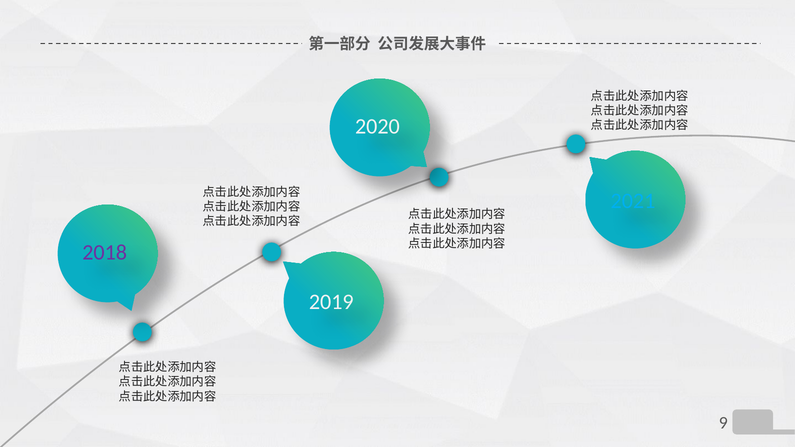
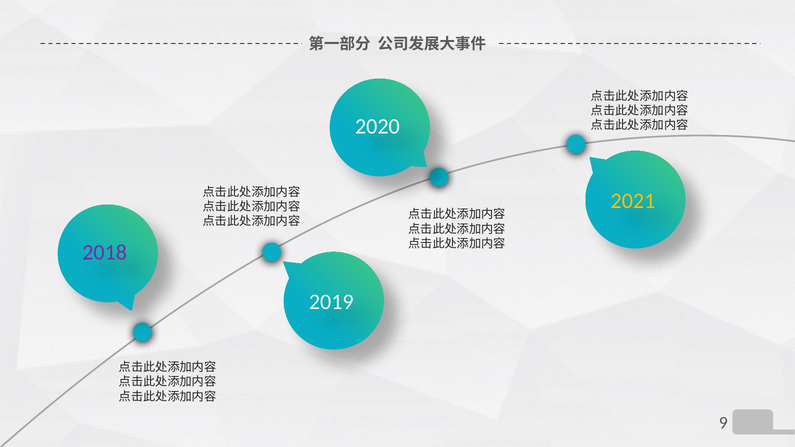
2021 colour: light blue -> yellow
